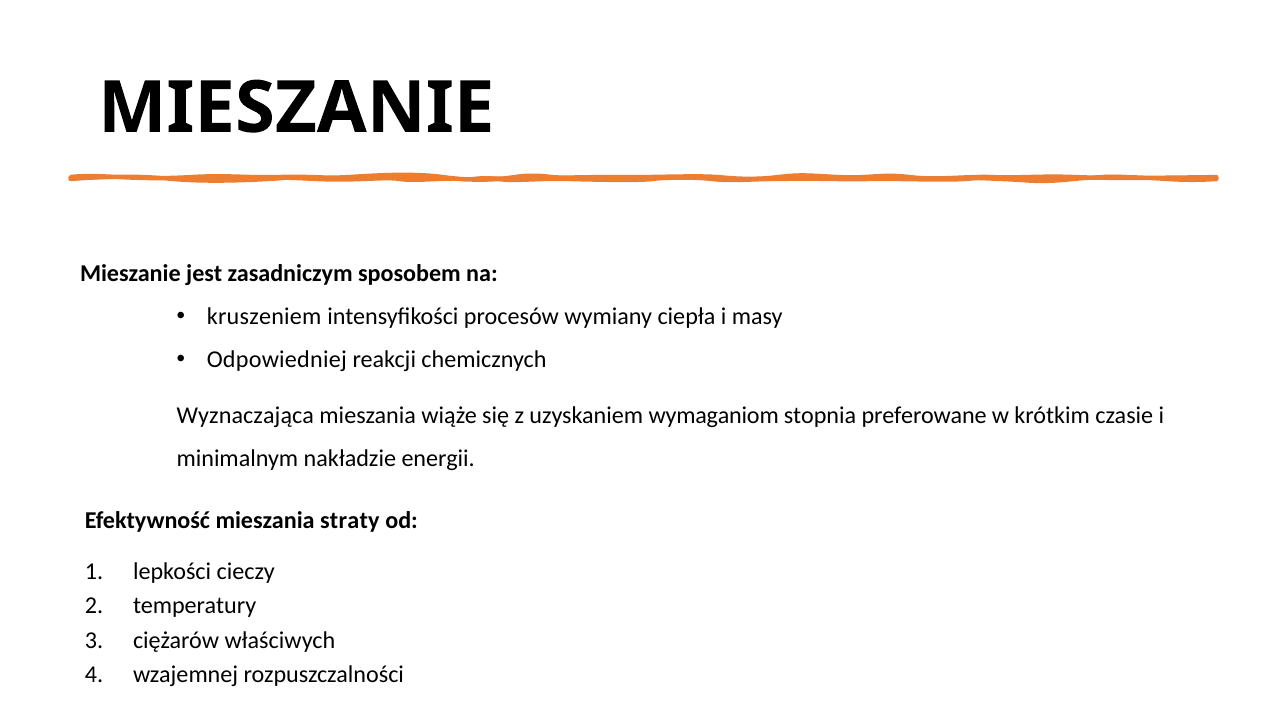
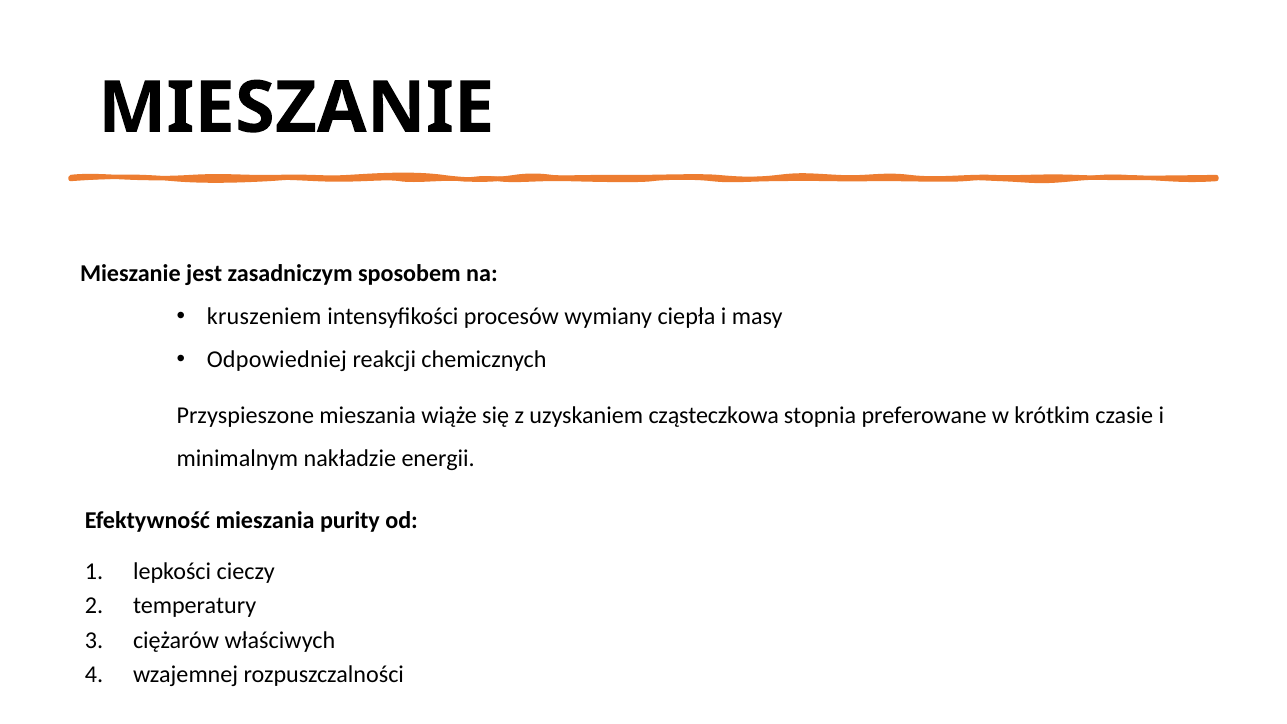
Wyznaczająca: Wyznaczająca -> Przyspieszone
wymaganiom: wymaganiom -> cząsteczkowa
straty: straty -> purity
